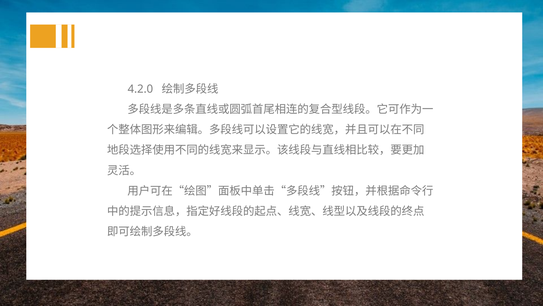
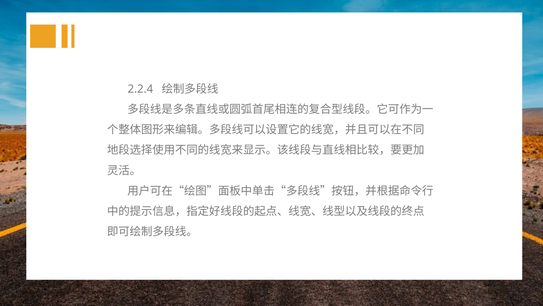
4.2.0: 4.2.0 -> 2.2.4
